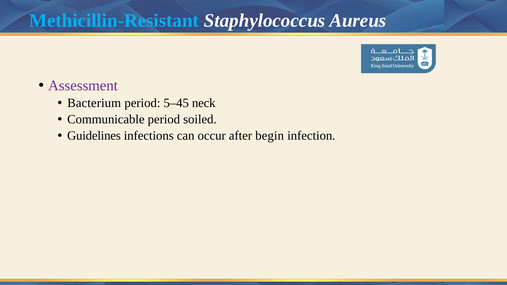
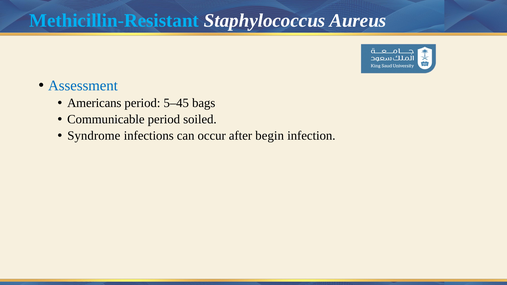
Assessment colour: purple -> blue
Bacterium: Bacterium -> Americans
neck: neck -> bags
Guidelines: Guidelines -> Syndrome
